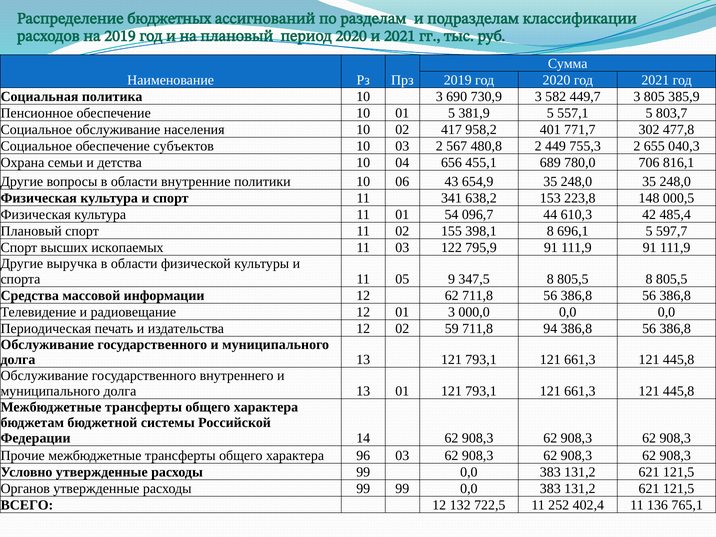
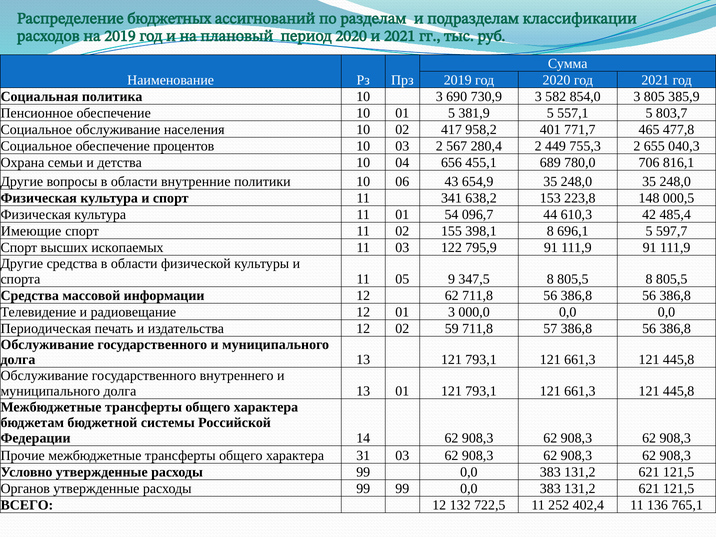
449,7: 449,7 -> 854,0
302: 302 -> 465
субъектов: субъектов -> процентов
480,8: 480,8 -> 280,4
Плановый at (31, 231): Плановый -> Имеющие
Другие выручка: выручка -> средства
94: 94 -> 57
96: 96 -> 31
